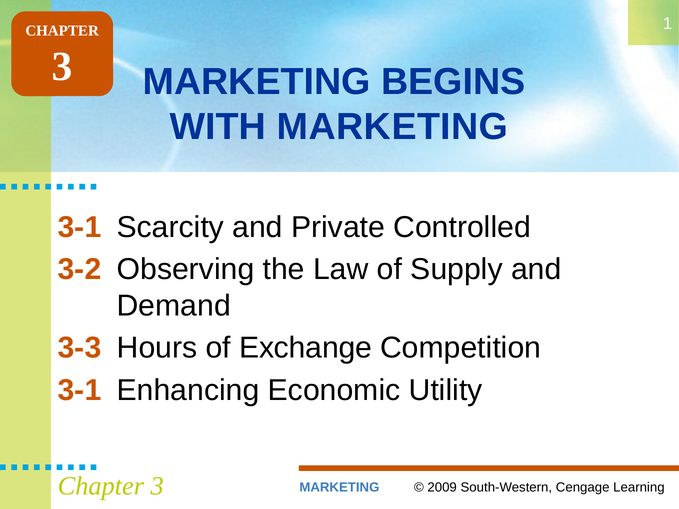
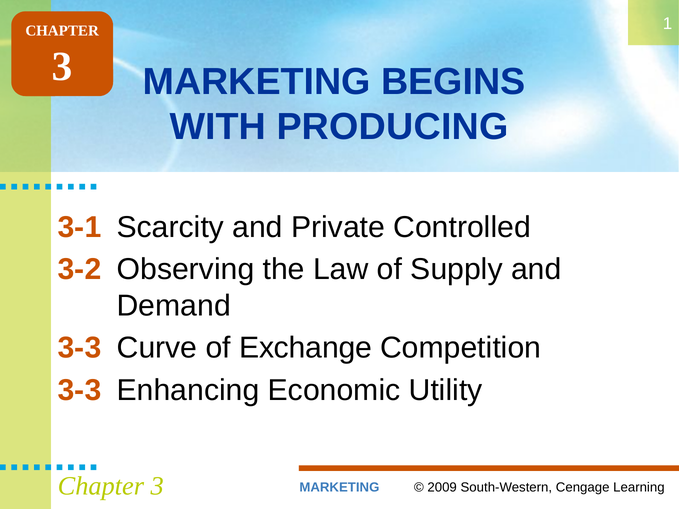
WITH MARKETING: MARKETING -> PRODUCING
Hours: Hours -> Curve
3-1 at (80, 390): 3-1 -> 3-3
